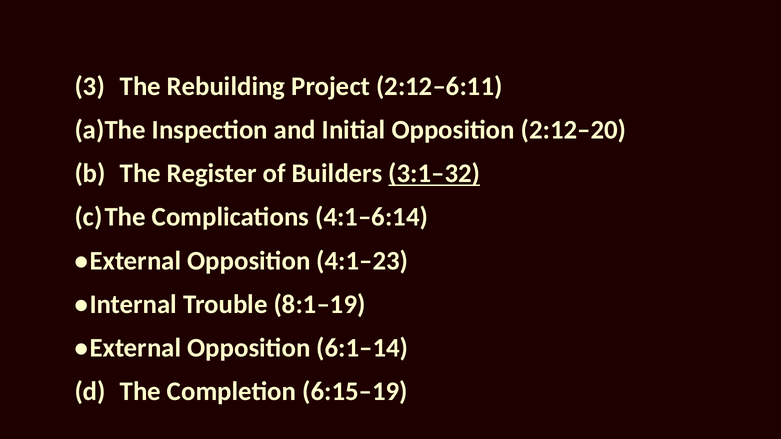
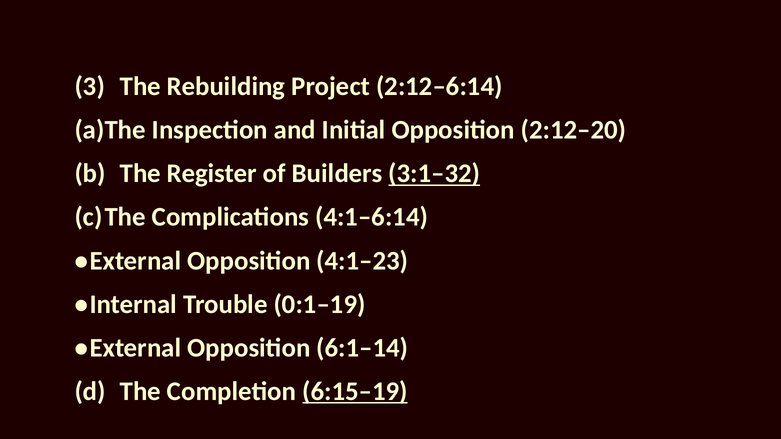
2:12–6:11: 2:12–6:11 -> 2:12–6:14
8:1–19: 8:1–19 -> 0:1–19
6:15–19 underline: none -> present
